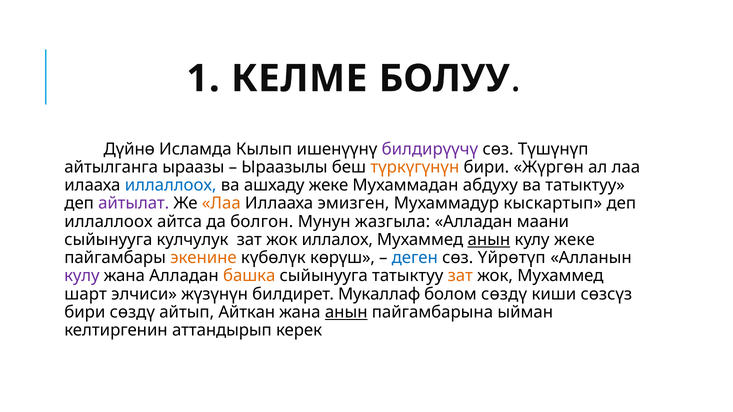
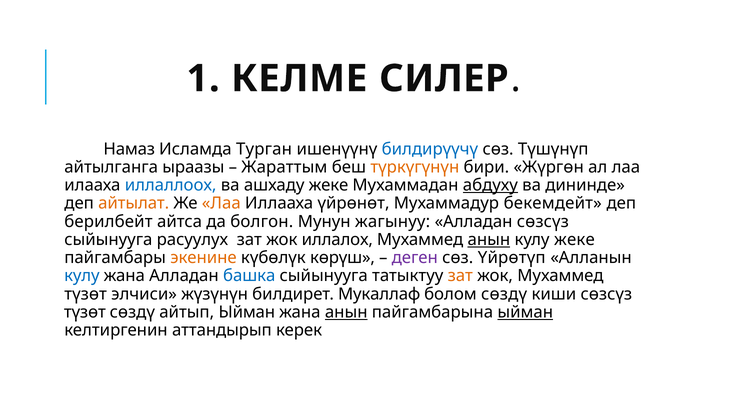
БОЛУУ: БОЛУУ -> СИЛЕР
Дүйнө: Дүйнө -> Намаз
Кылып: Кылып -> Турган
билдирүүчү colour: purple -> blue
Ыраазылы: Ыраазылы -> Жараттым
абдуху underline: none -> present
ва татыктуу: татыктуу -> дининде
айтылат colour: purple -> orange
эмизген: эмизген -> үйрөнөт
кыскартып: кыскартып -> бекемдейт
иллаллоох at (108, 222): иллаллоох -> берилбейт
жазгыла: жазгыла -> жагынуу
Алладан маани: маани -> сөзсүз
кулчулук: кулчулук -> расуулух
деген colour: blue -> purple
кулу at (82, 276) colour: purple -> blue
башка colour: orange -> blue
шарт at (86, 294): шарт -> түзөт
бири at (85, 312): бири -> түзөт
айтып Айткан: Айткан -> Ыйман
ыйман at (525, 312) underline: none -> present
